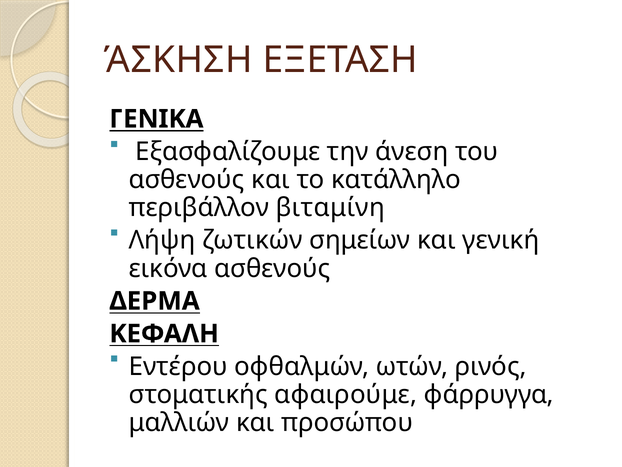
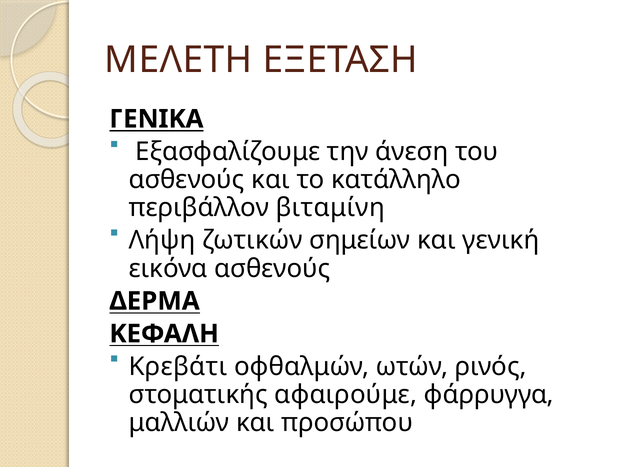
ΆΣΚΗΣΗ: ΆΣΚΗΣΗ -> ΜΕΛΕΤΗ
Εντέρου: Εντέρου -> Κρεβάτι
